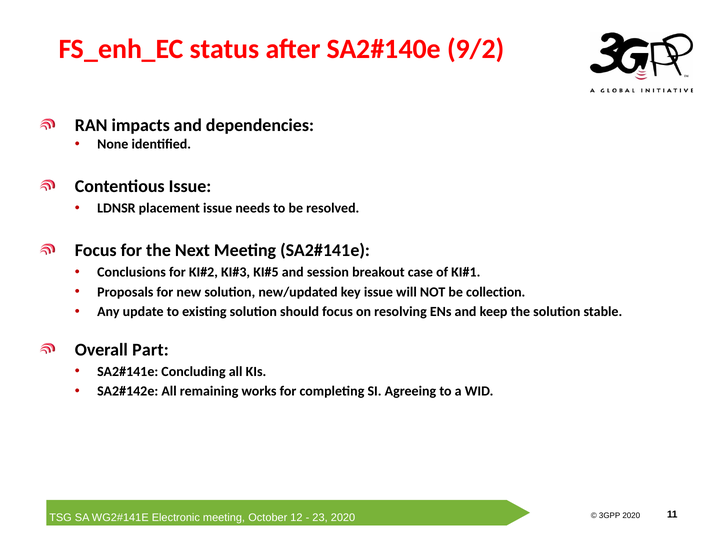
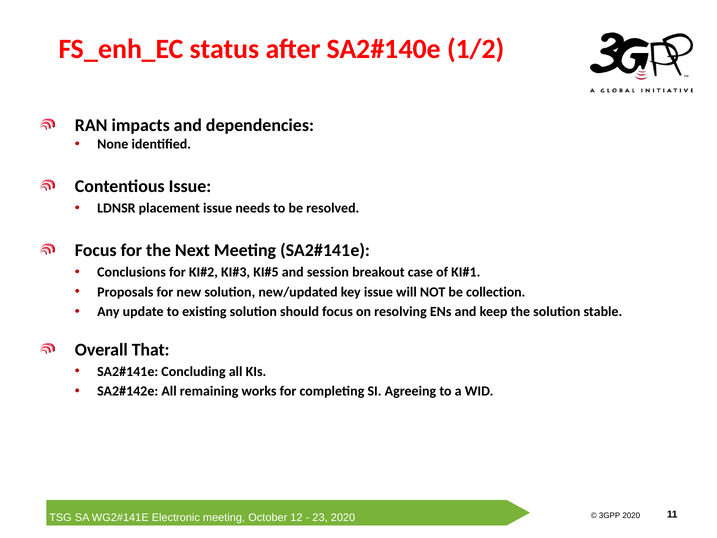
9/2: 9/2 -> 1/2
Part: Part -> That
